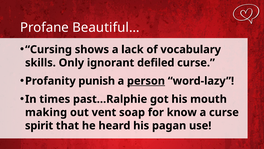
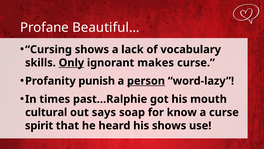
Only underline: none -> present
defiled: defiled -> makes
making: making -> cultural
vent: vent -> says
his pagan: pagan -> shows
